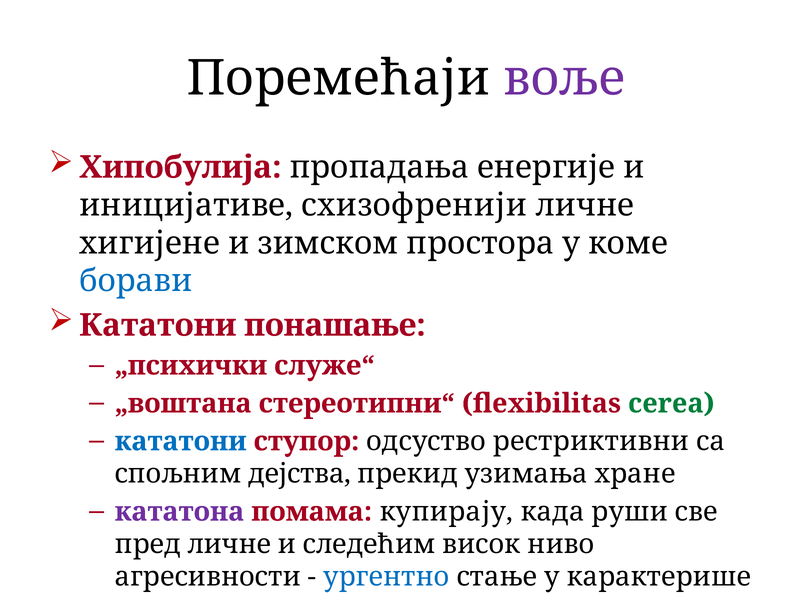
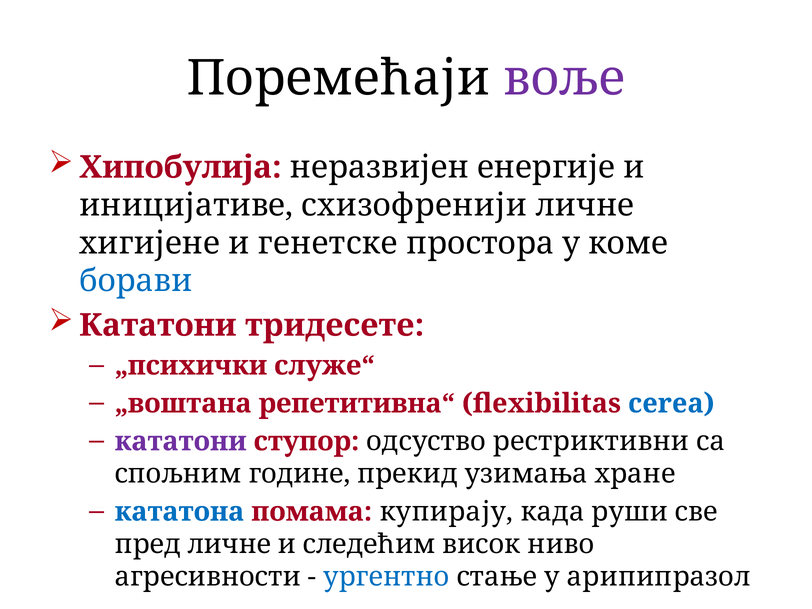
пропадања: пропадања -> неразвијен
зимском: зимском -> генетске
понашање: понашање -> тридесете
стереотипни“: стереотипни“ -> репетитивна“
cerea colour: green -> blue
кататони at (181, 441) colour: blue -> purple
дејства: дејства -> године
кататона colour: purple -> blue
карактерише: карактерише -> арипипразол
